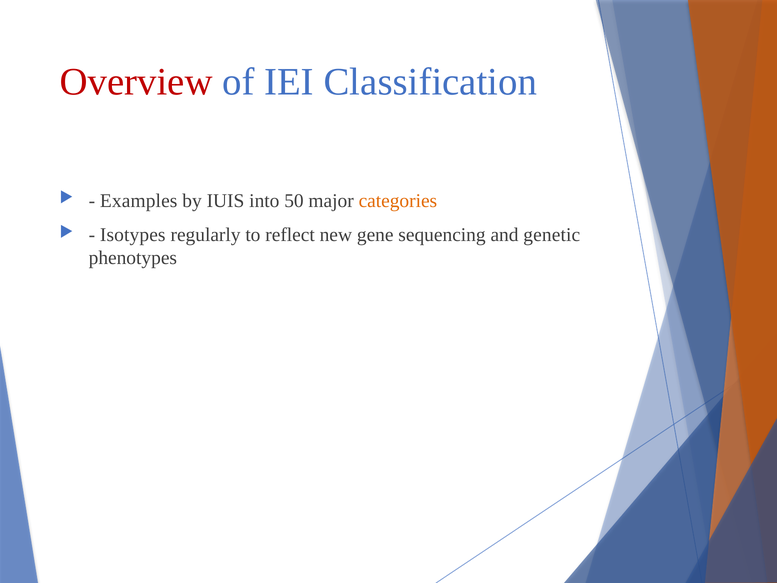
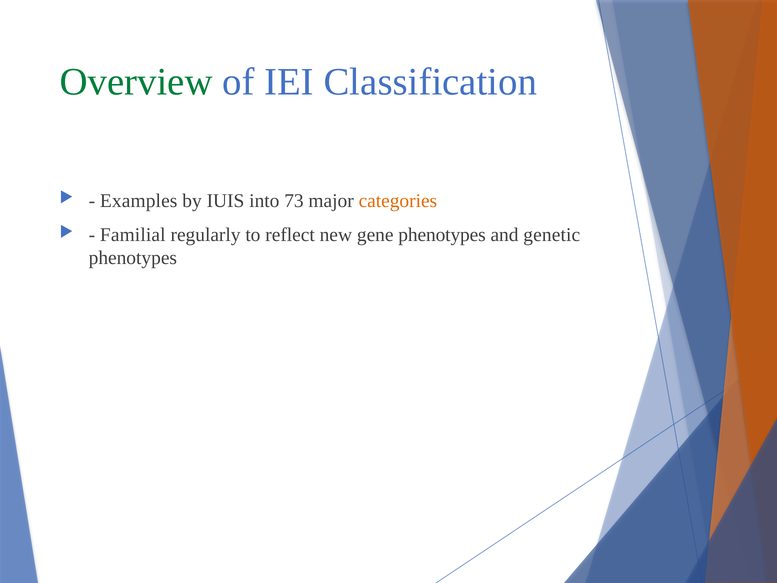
Overview colour: red -> green
50: 50 -> 73
Isotypes: Isotypes -> Familial
gene sequencing: sequencing -> phenotypes
